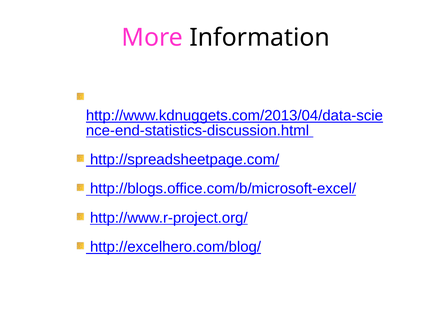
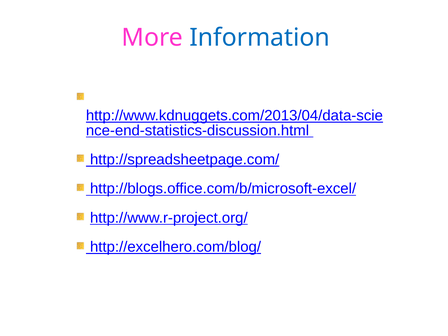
Information colour: black -> blue
